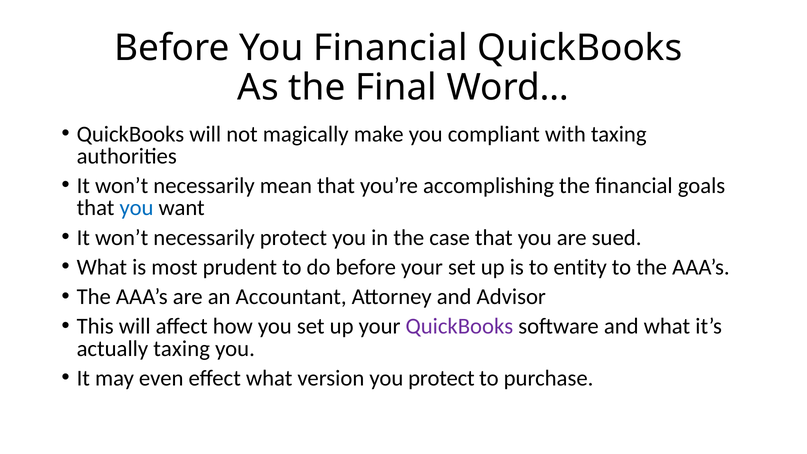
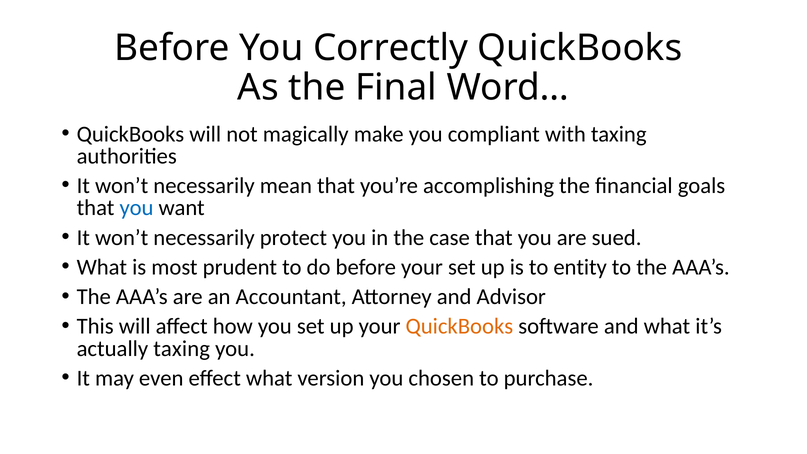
You Financial: Financial -> Correctly
QuickBooks at (459, 326) colour: purple -> orange
you protect: protect -> chosen
